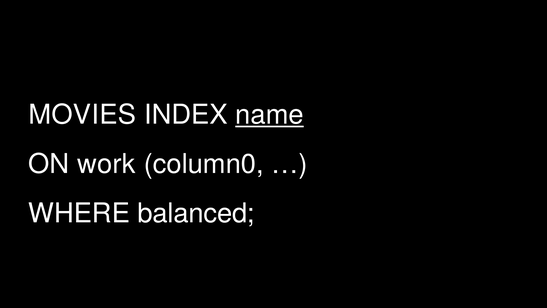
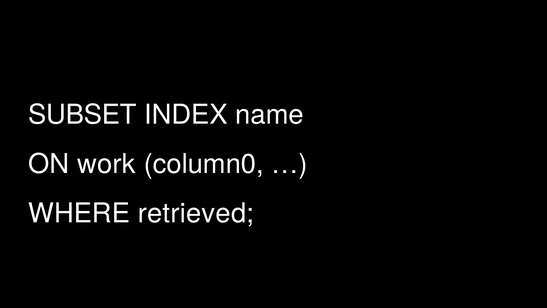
MOVIES: MOVIES -> SUBSET
name underline: present -> none
balanced: balanced -> retrieved
